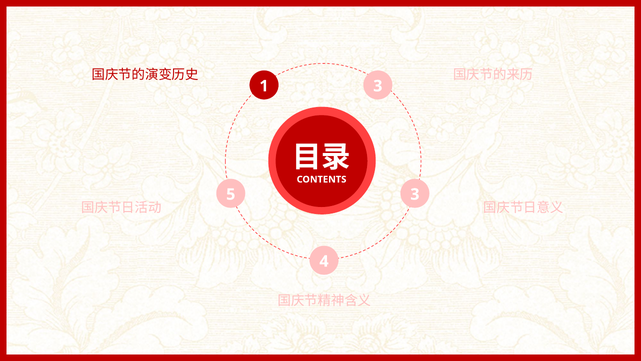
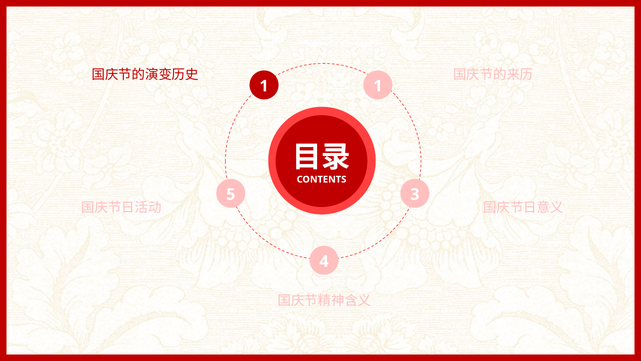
1 3: 3 -> 1
